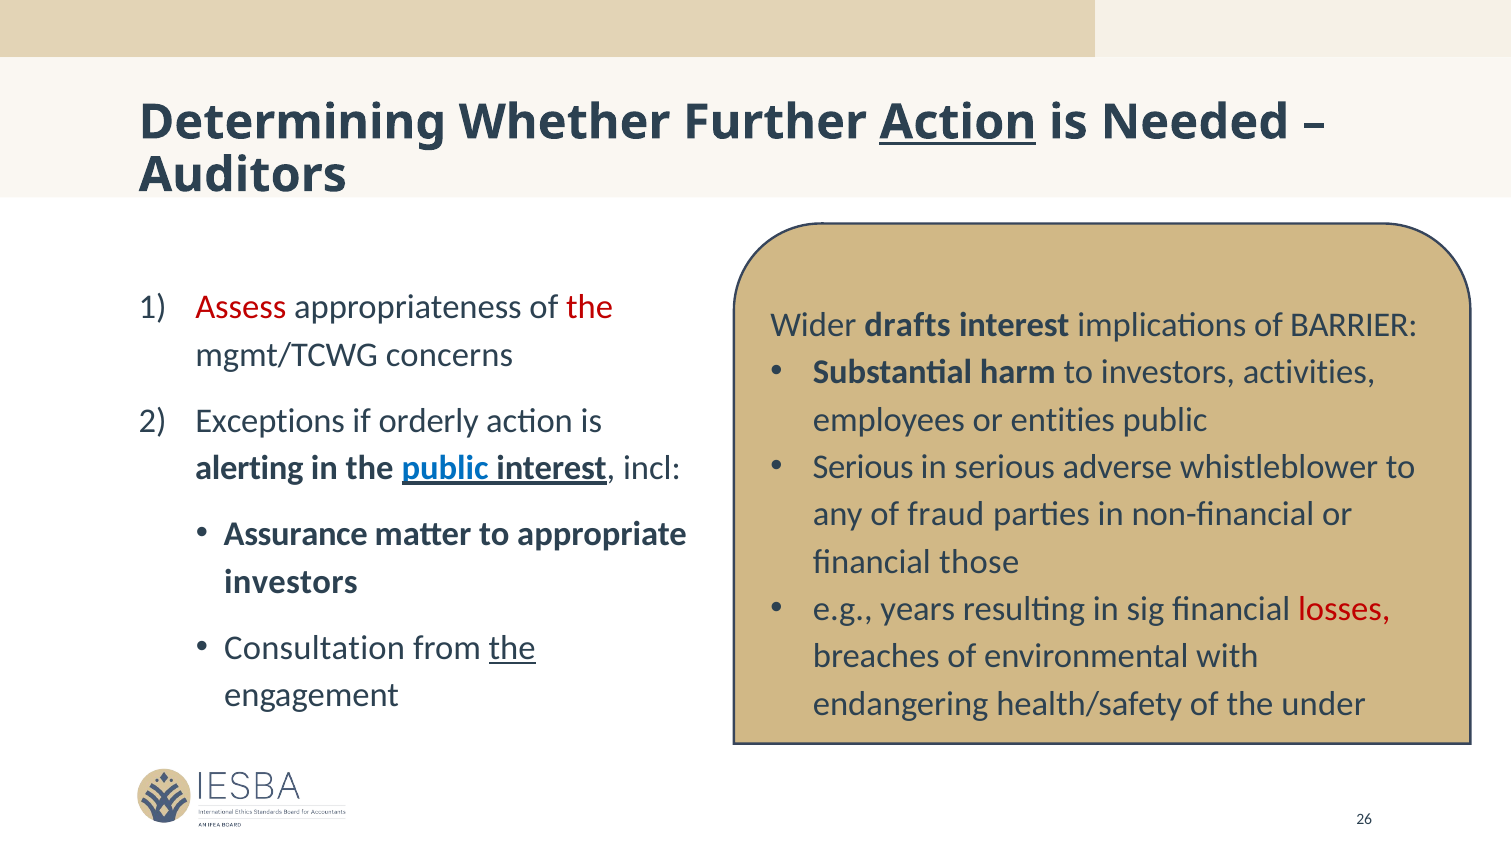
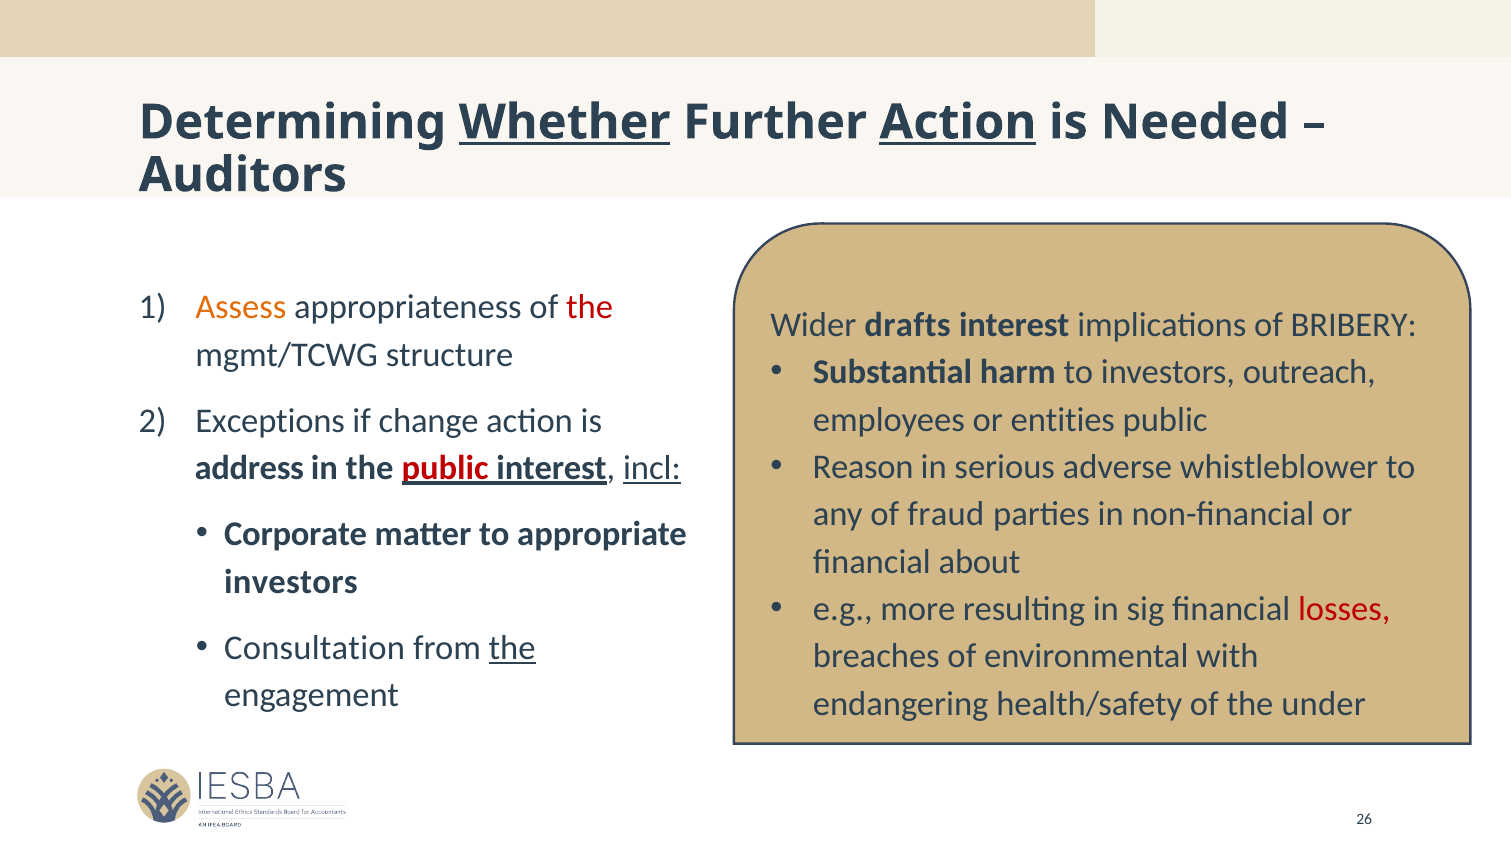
Whether underline: none -> present
Assess colour: red -> orange
BARRIER: BARRIER -> BRIBERY
concerns: concerns -> structure
activities: activities -> outreach
orderly: orderly -> change
Serious at (863, 467): Serious -> Reason
alerting: alerting -> address
public at (445, 468) colour: blue -> red
incl underline: none -> present
Assurance: Assurance -> Corporate
those: those -> about
years: years -> more
